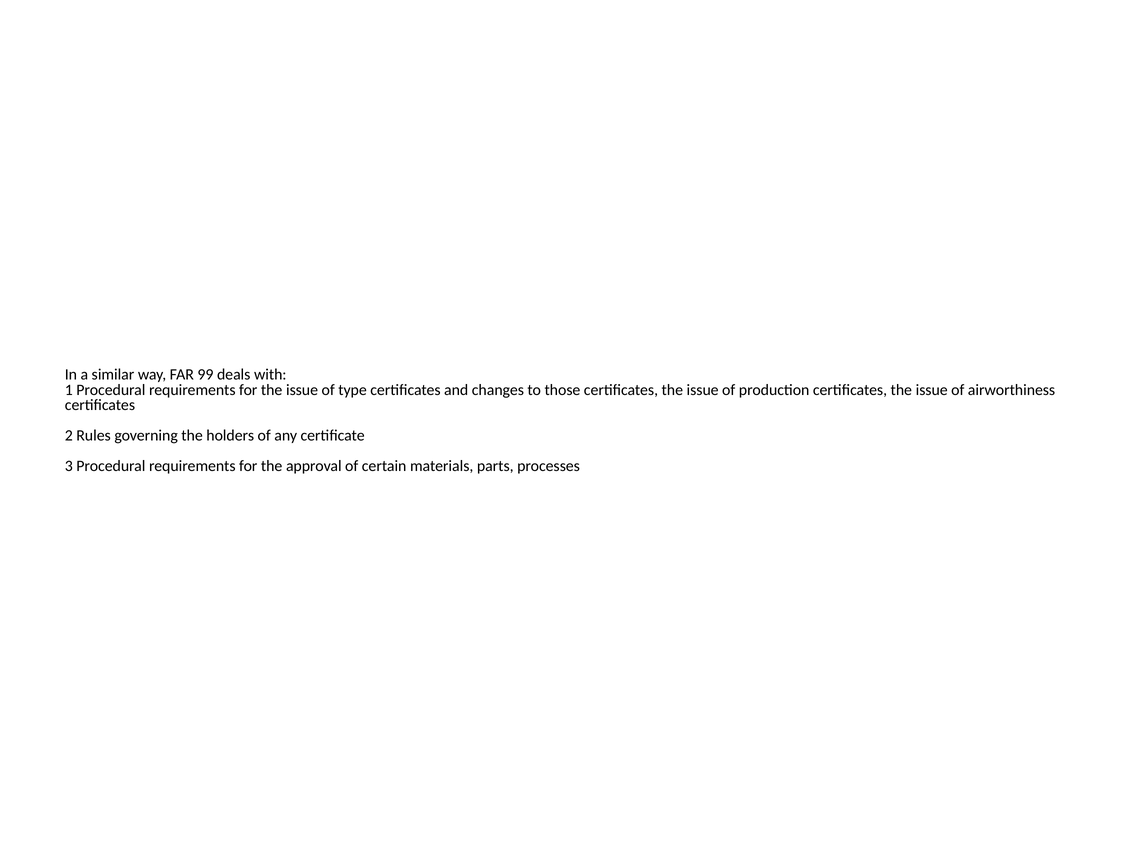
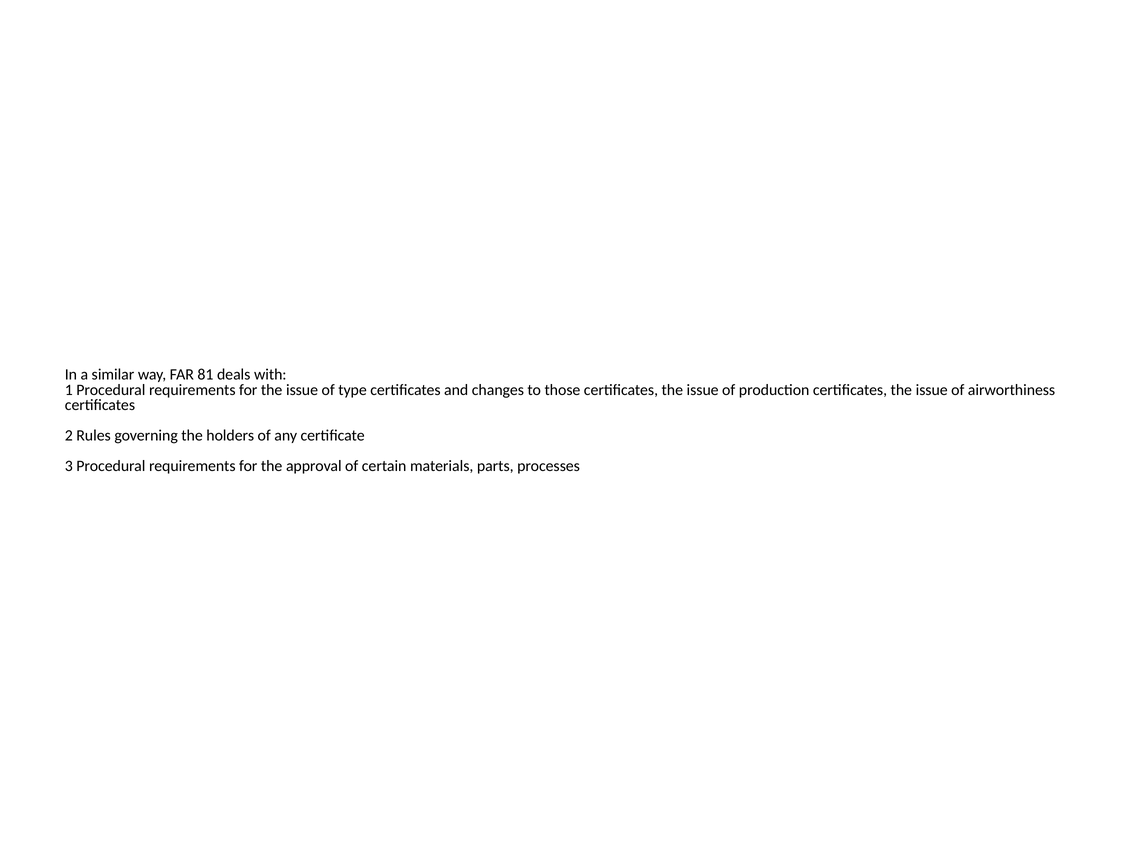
99: 99 -> 81
